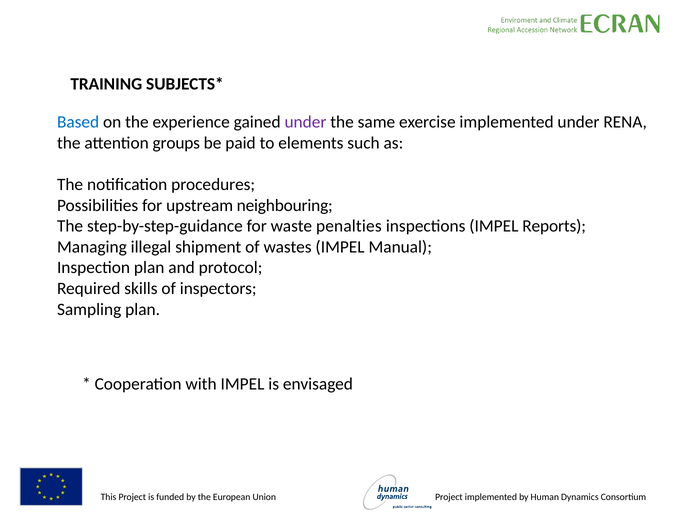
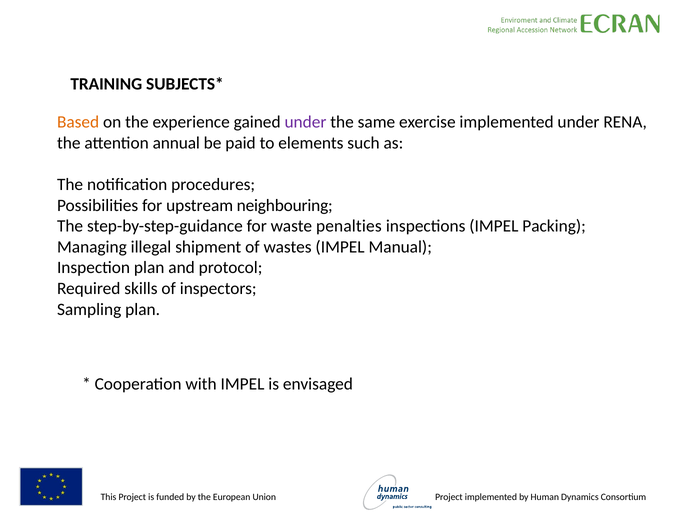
Based colour: blue -> orange
groups: groups -> annual
Reports: Reports -> Packing
